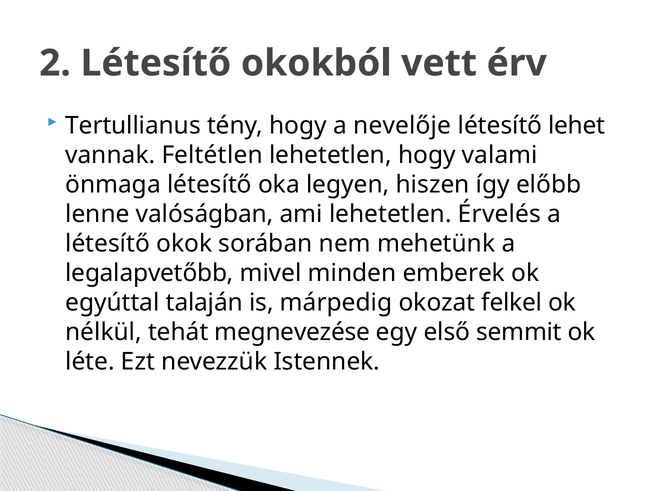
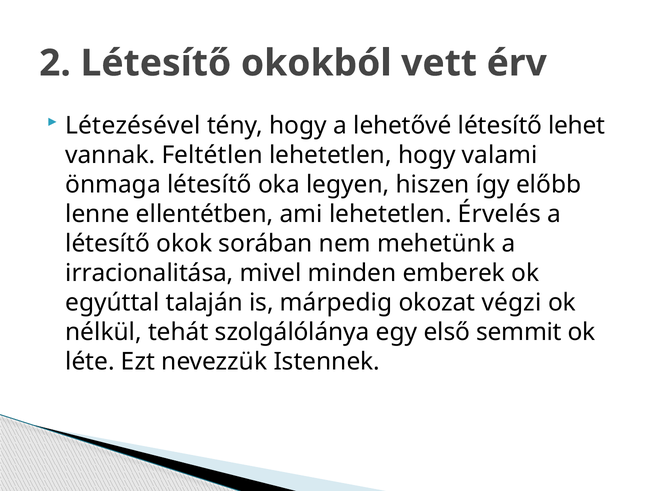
Tertullianus: Tertullianus -> Létezésével
nevelője: nevelője -> lehetővé
valóságban: valóságban -> ellentétben
legalapvetőbb: legalapvetőbb -> irracionalitása
felkel: felkel -> végzi
megnevezése: megnevezése -> szolgálólánya
